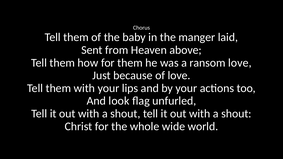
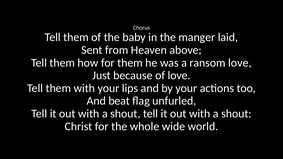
look: look -> beat
